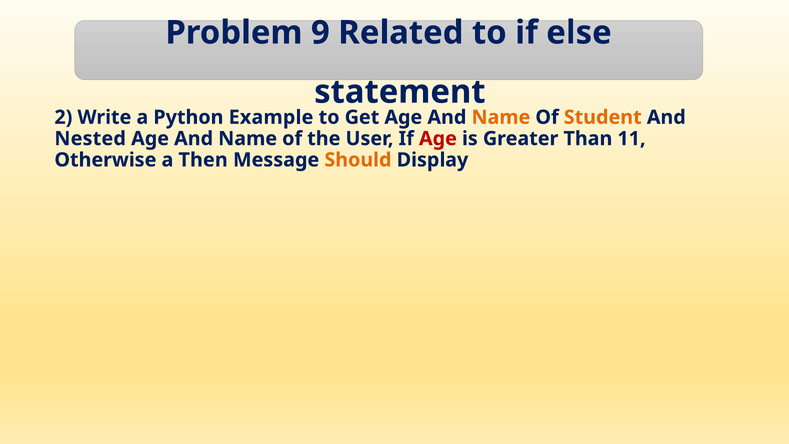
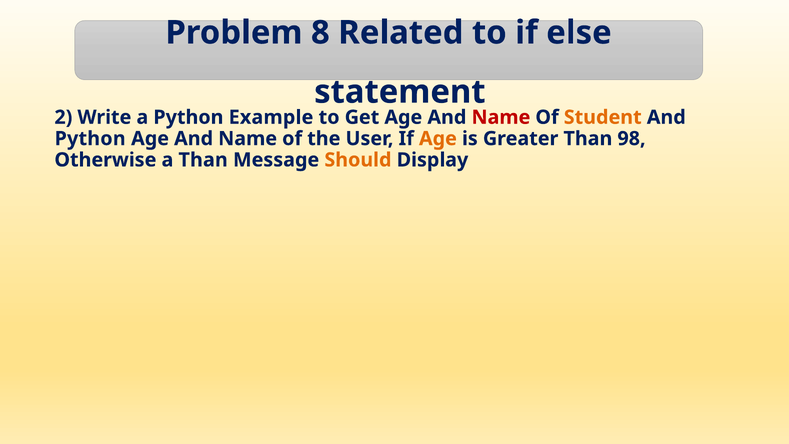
9: 9 -> 8
Name at (501, 117) colour: orange -> red
Nested at (90, 139): Nested -> Python
Age at (438, 139) colour: red -> orange
11: 11 -> 98
a Then: Then -> Than
